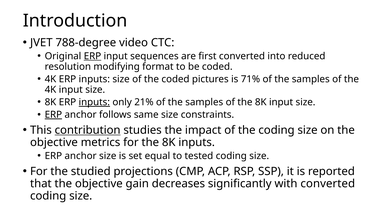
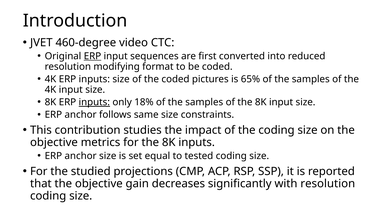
788-degree: 788-degree -> 460-degree
71%: 71% -> 65%
21%: 21% -> 18%
ERP at (53, 115) underline: present -> none
contribution underline: present -> none
with converted: converted -> resolution
